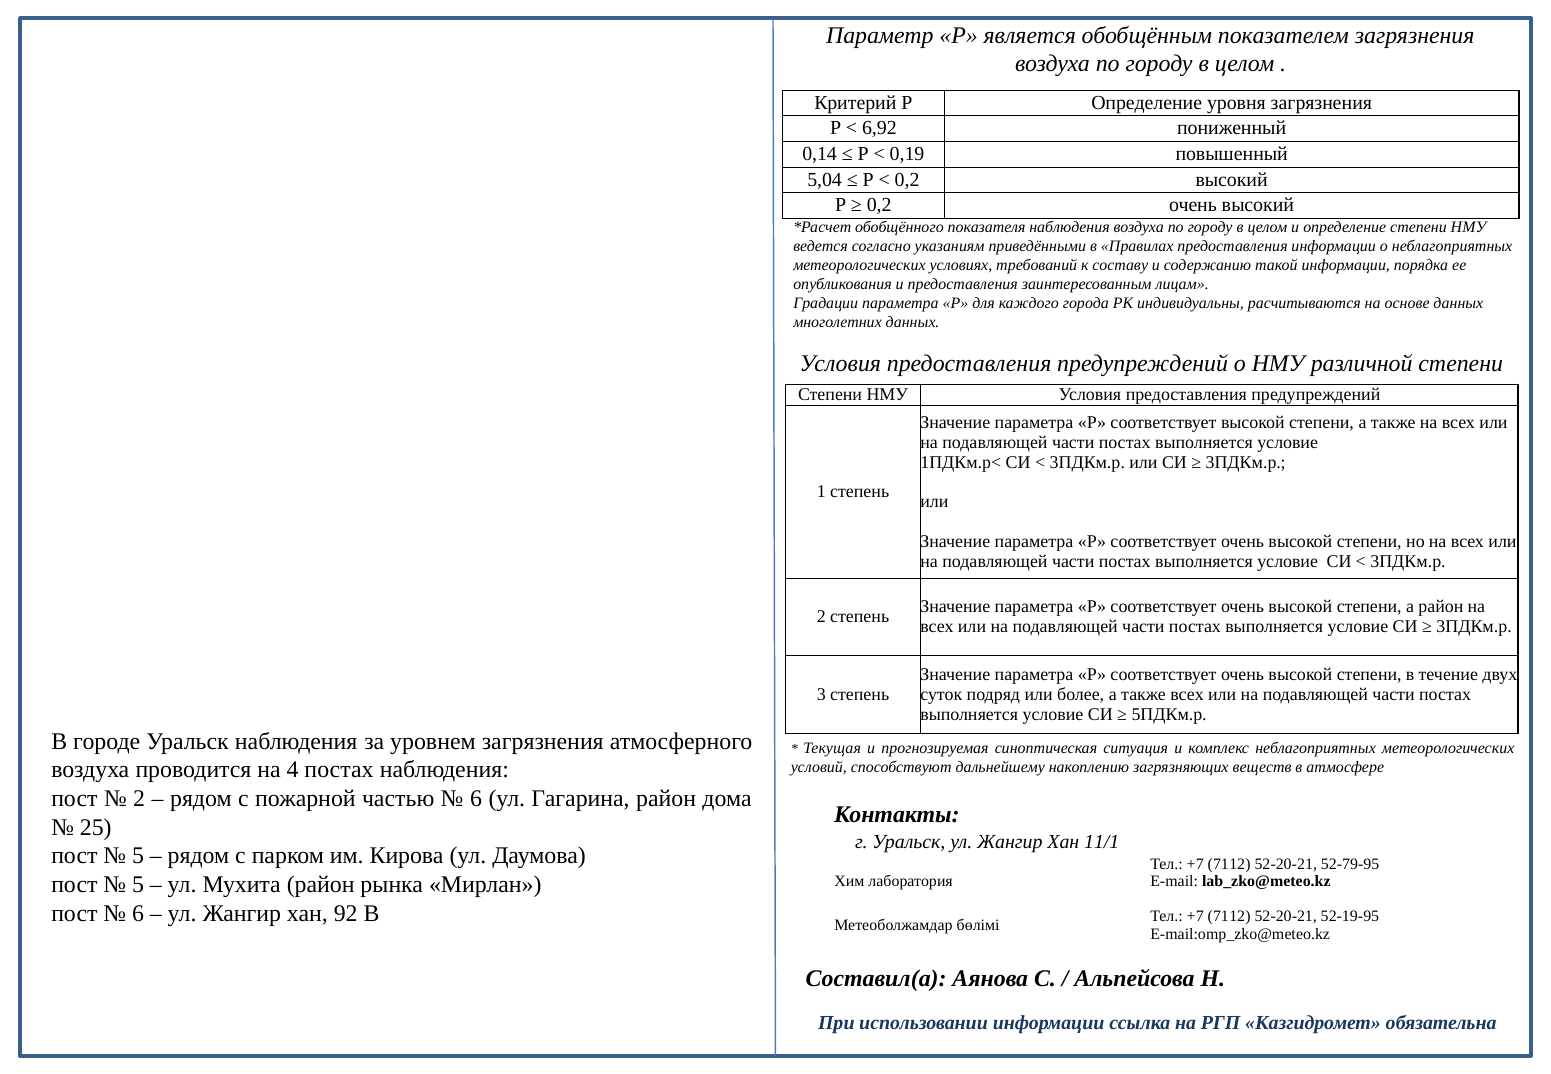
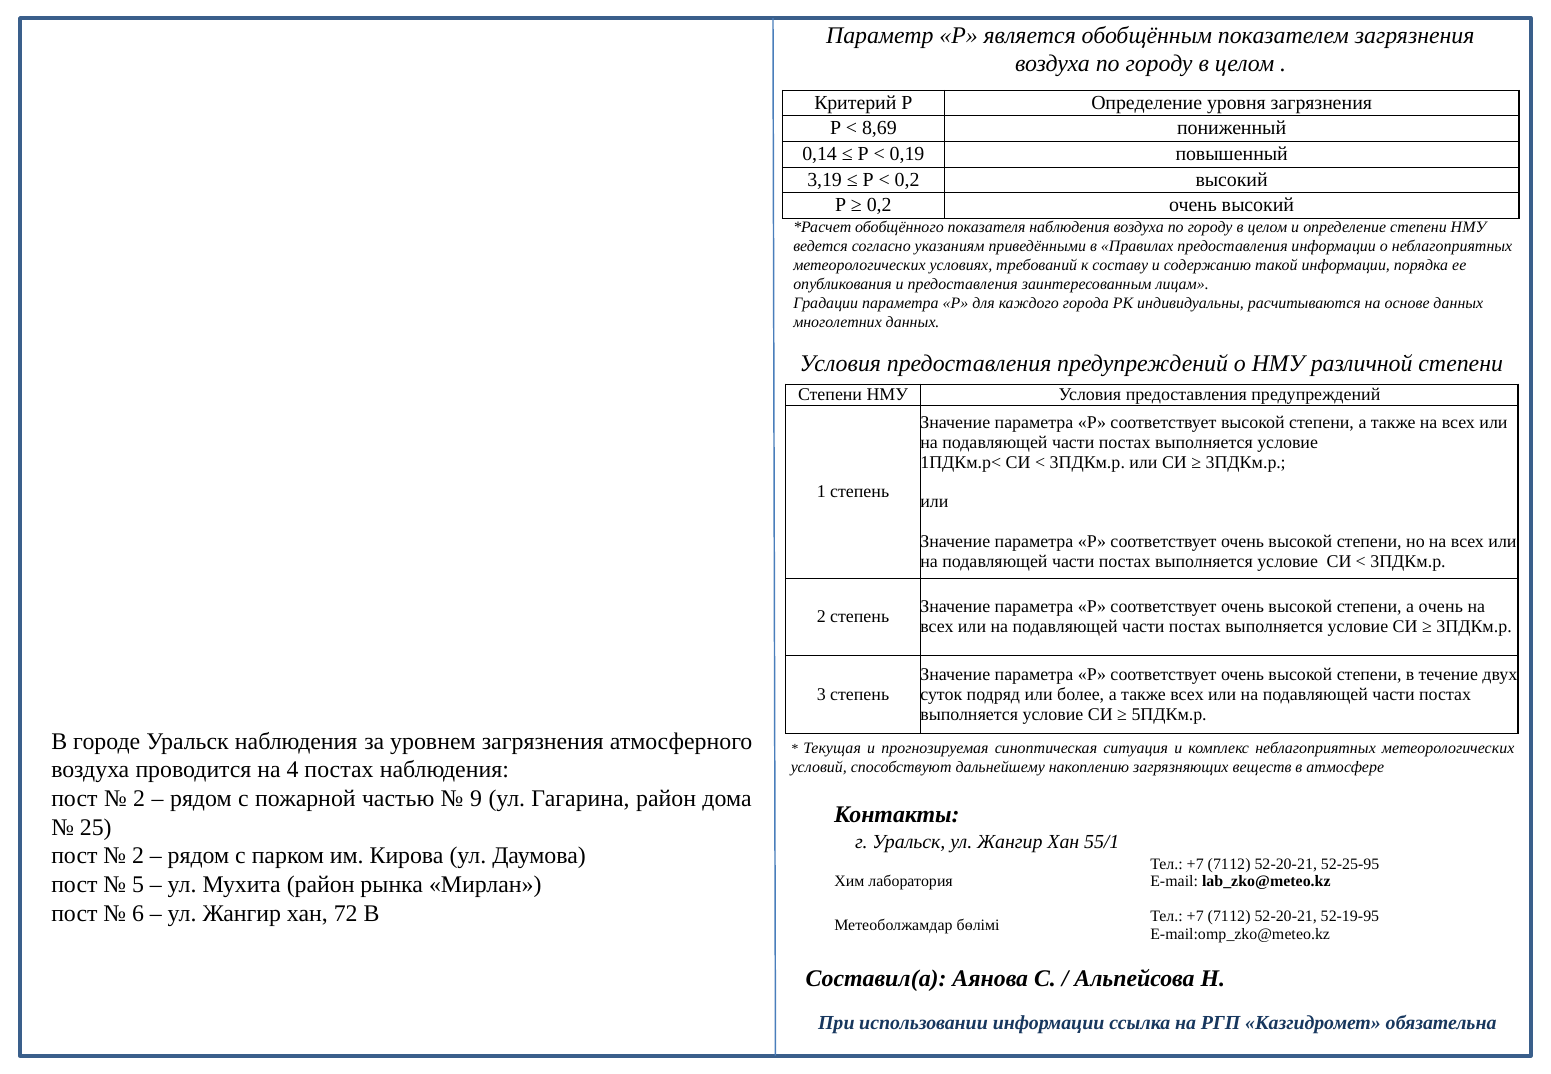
6,92: 6,92 -> 8,69
5,04: 5,04 -> 3,19
а район: район -> очень
6 at (476, 798): 6 -> 9
11/1: 11/1 -> 55/1
5 at (138, 856): 5 -> 2
52-79-95: 52-79-95 -> 52-25-95
92: 92 -> 72
